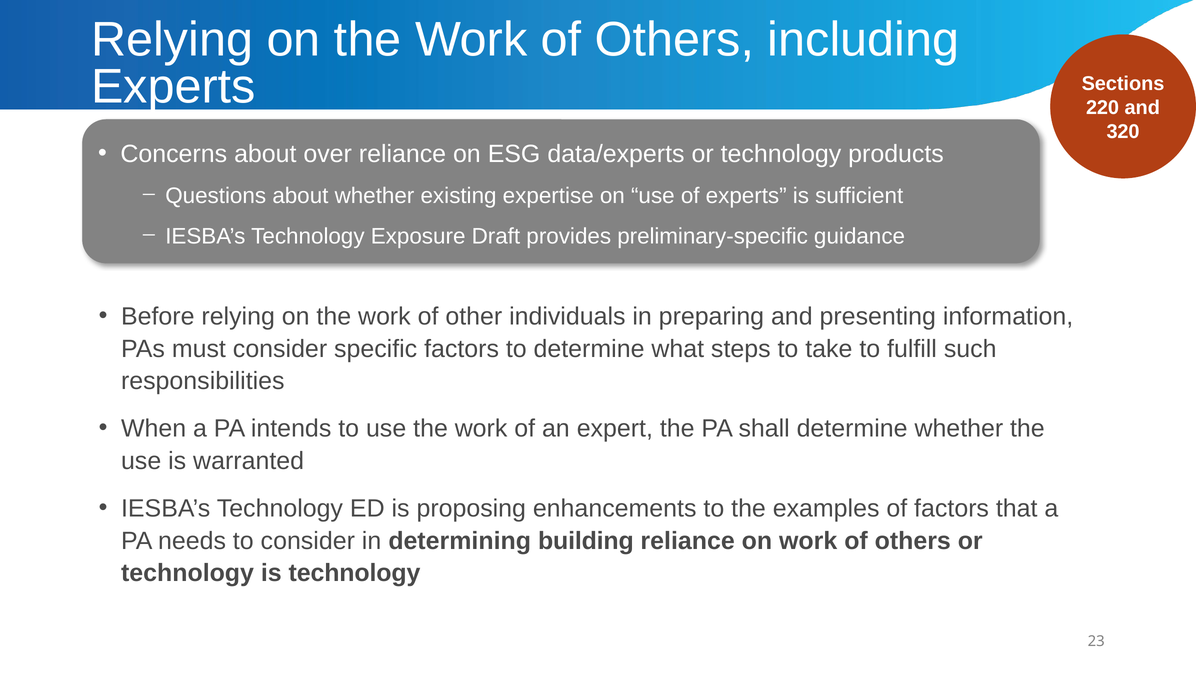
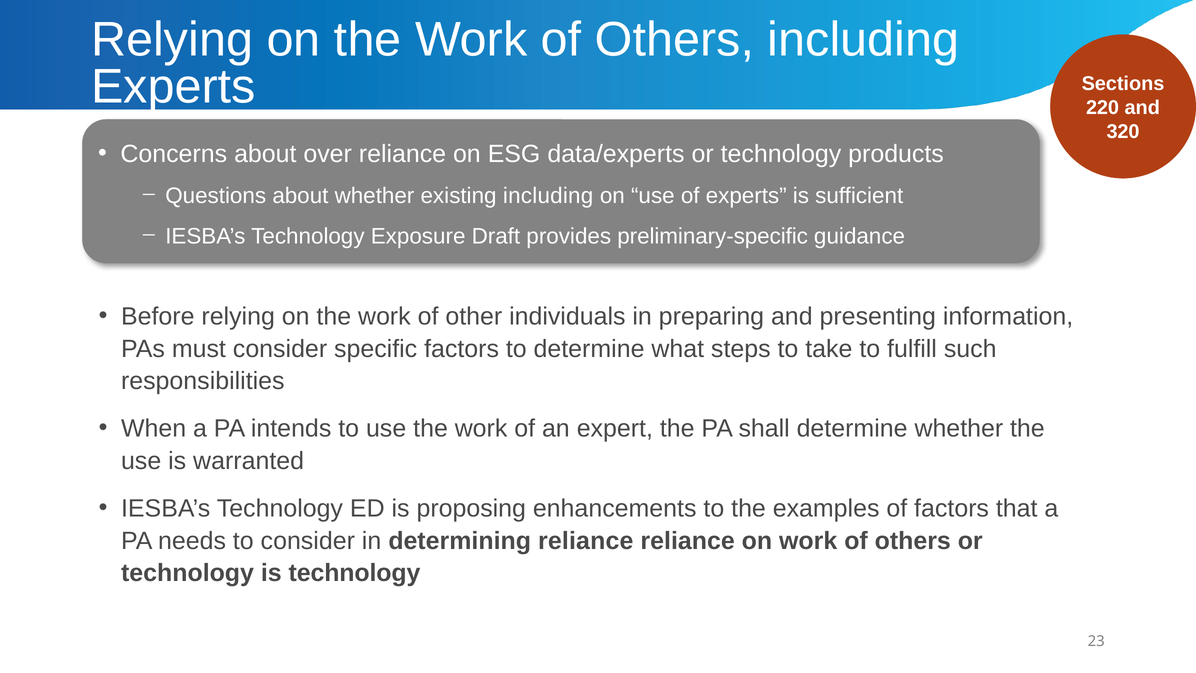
existing expertise: expertise -> including
determining building: building -> reliance
